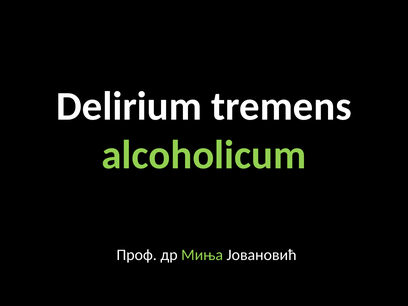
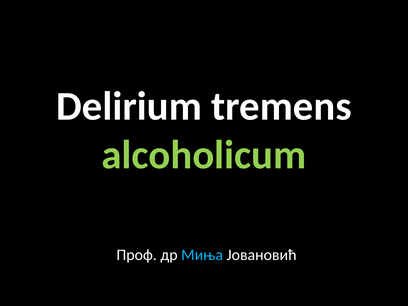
Миња colour: light green -> light blue
